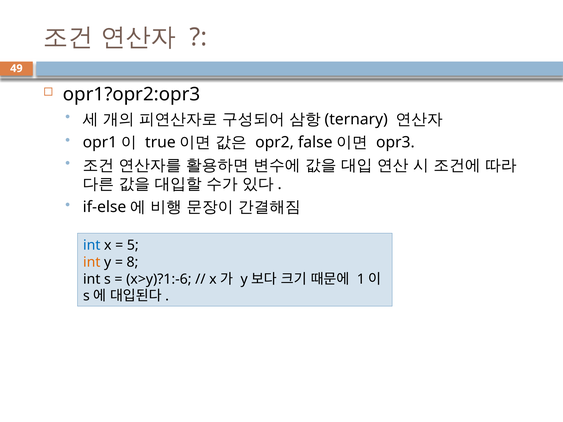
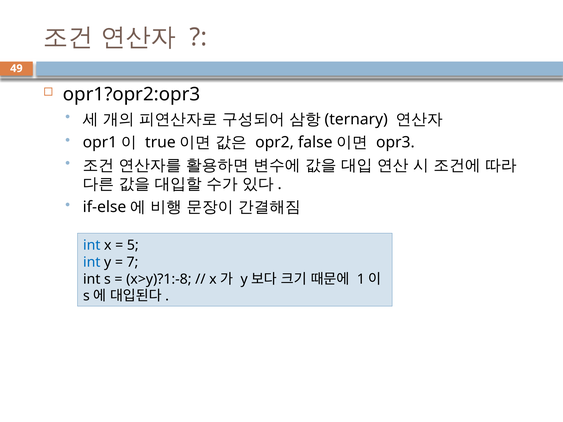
int at (92, 262) colour: orange -> blue
8: 8 -> 7
x>y)?1:-6: x>y)?1:-6 -> x>y)?1:-8
